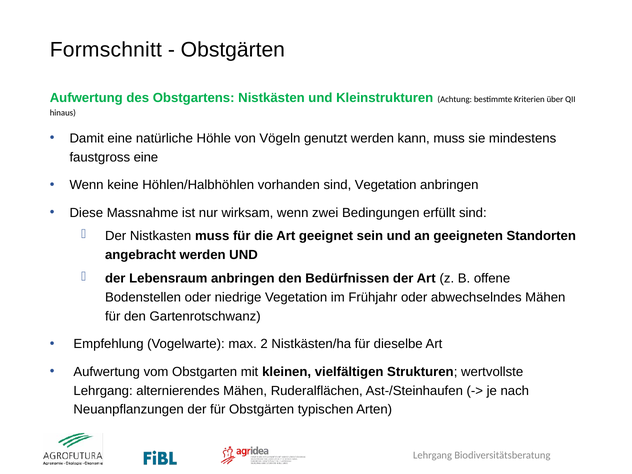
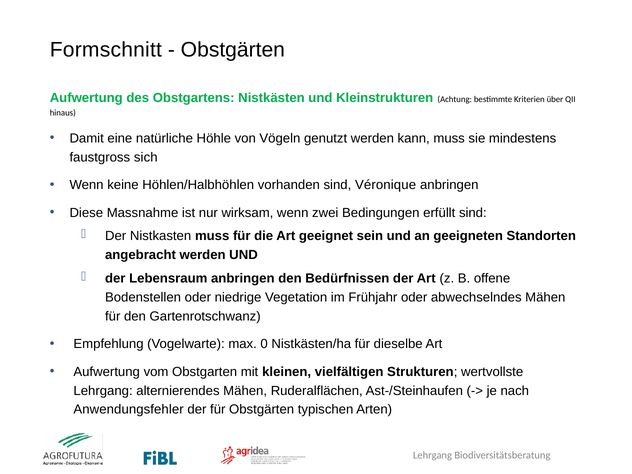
faustgross eine: eine -> sich
sind Vegetation: Vegetation -> Véronique
2: 2 -> 0
Neuanpflanzungen: Neuanpflanzungen -> Anwendungsfehler
